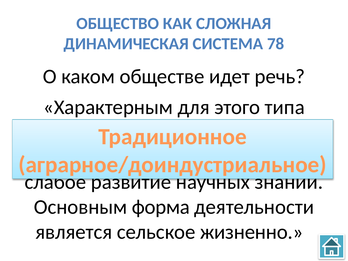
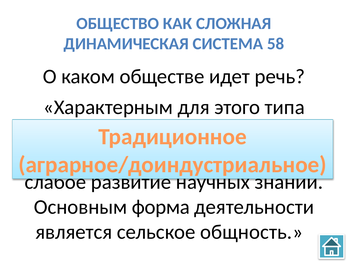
78: 78 -> 58
жизненно: жизненно -> общность
